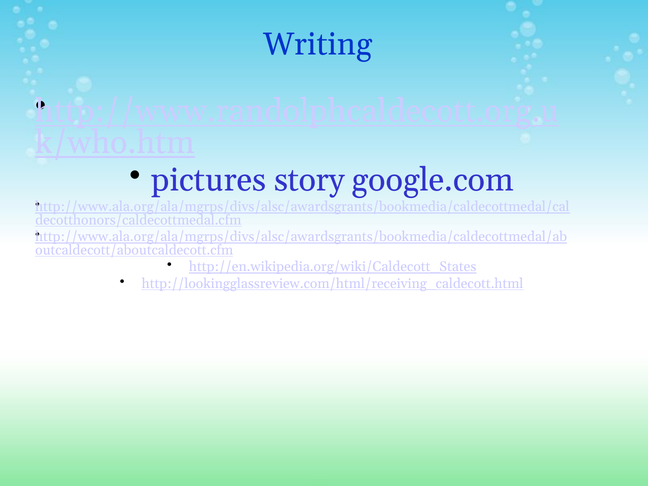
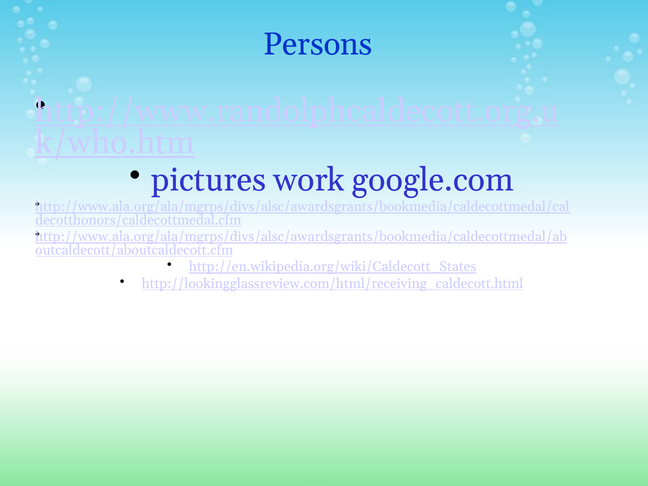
Writing: Writing -> Persons
story: story -> work
